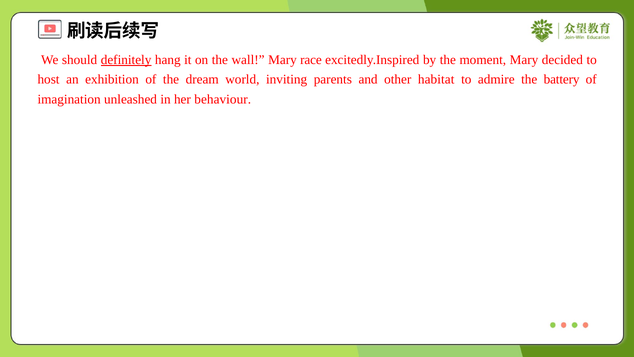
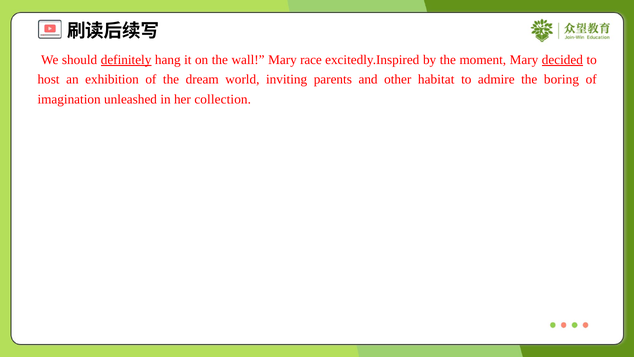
decided underline: none -> present
battery: battery -> boring
behaviour: behaviour -> collection
